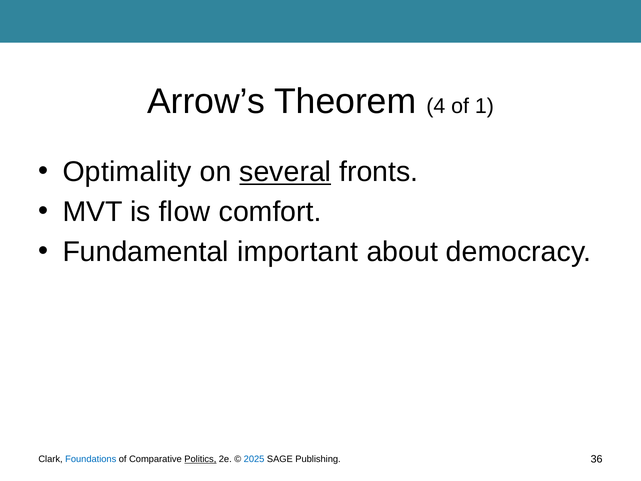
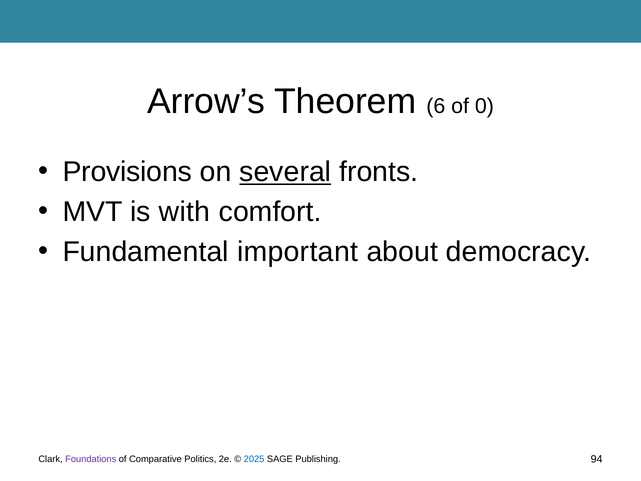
4: 4 -> 6
1: 1 -> 0
Optimality: Optimality -> Provisions
flow: flow -> with
Foundations colour: blue -> purple
Politics underline: present -> none
36: 36 -> 94
